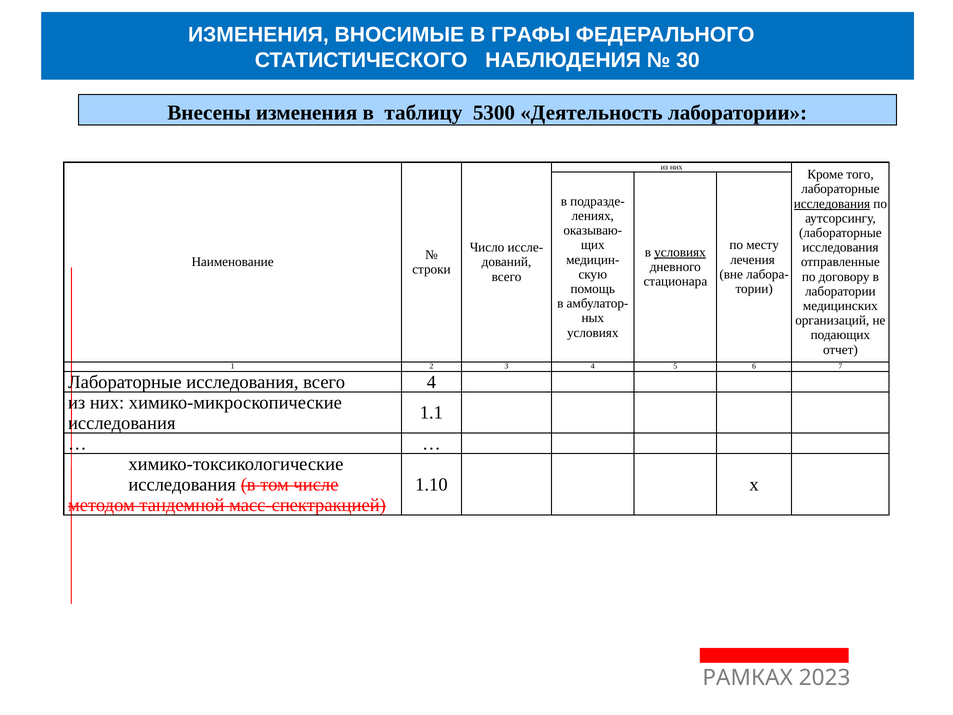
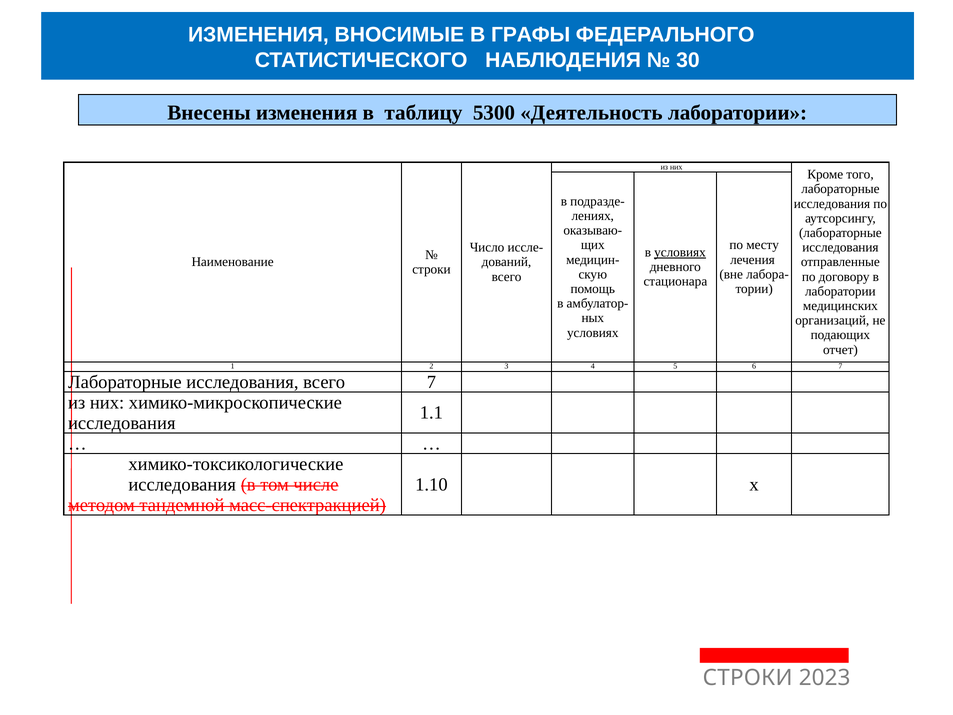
исследования at (832, 204) underline: present -> none
всего 4: 4 -> 7
РАМКАХ at (748, 677): РАМКАХ -> СТРОКИ
